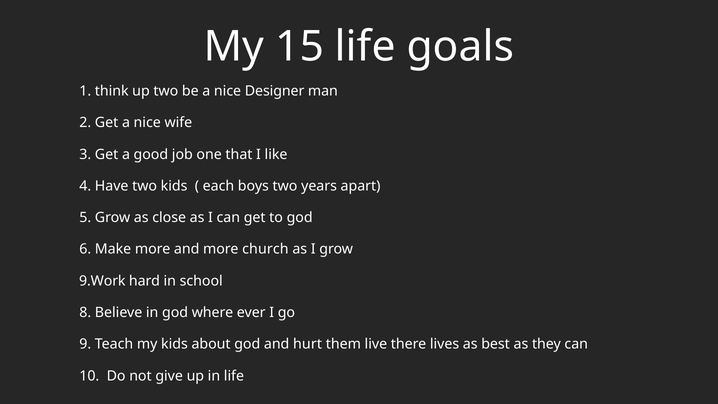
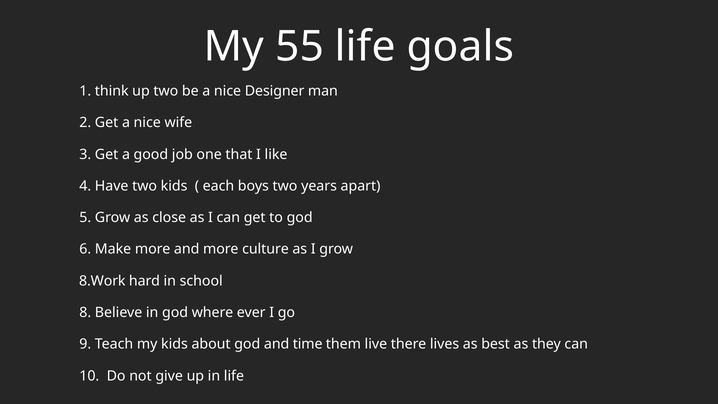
15: 15 -> 55
church: church -> culture
9.Work: 9.Work -> 8.Work
hurt: hurt -> time
